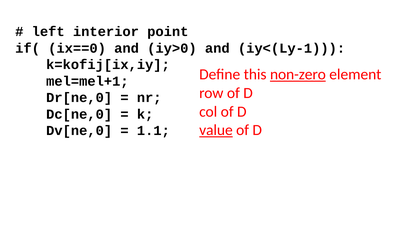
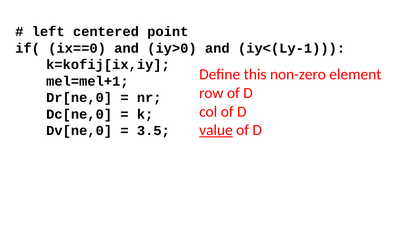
interior: interior -> centered
non-zero underline: present -> none
1.1: 1.1 -> 3.5
